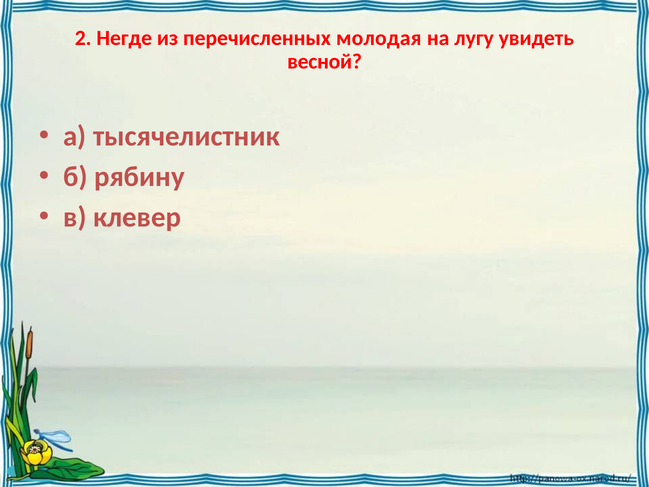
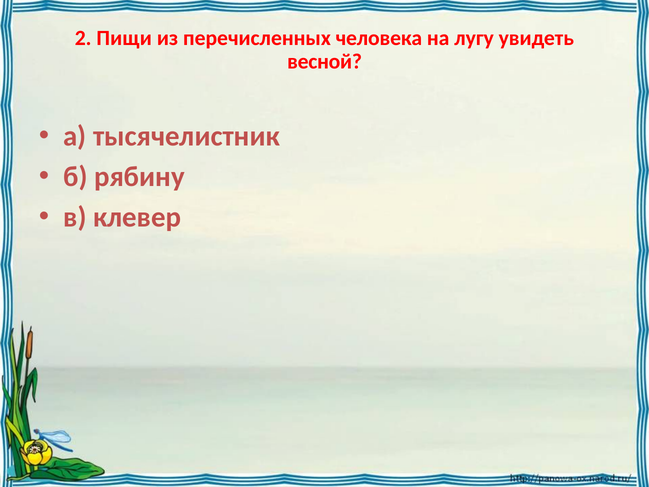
Негде: Негде -> Пищи
молодая: молодая -> человека
